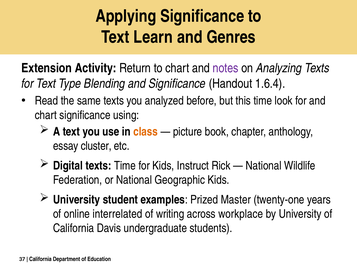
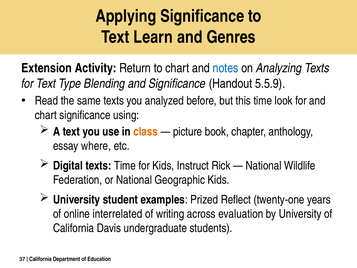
notes colour: purple -> blue
1.6.4: 1.6.4 -> 5.5.9
cluster: cluster -> where
Master: Master -> Reflect
workplace: workplace -> evaluation
